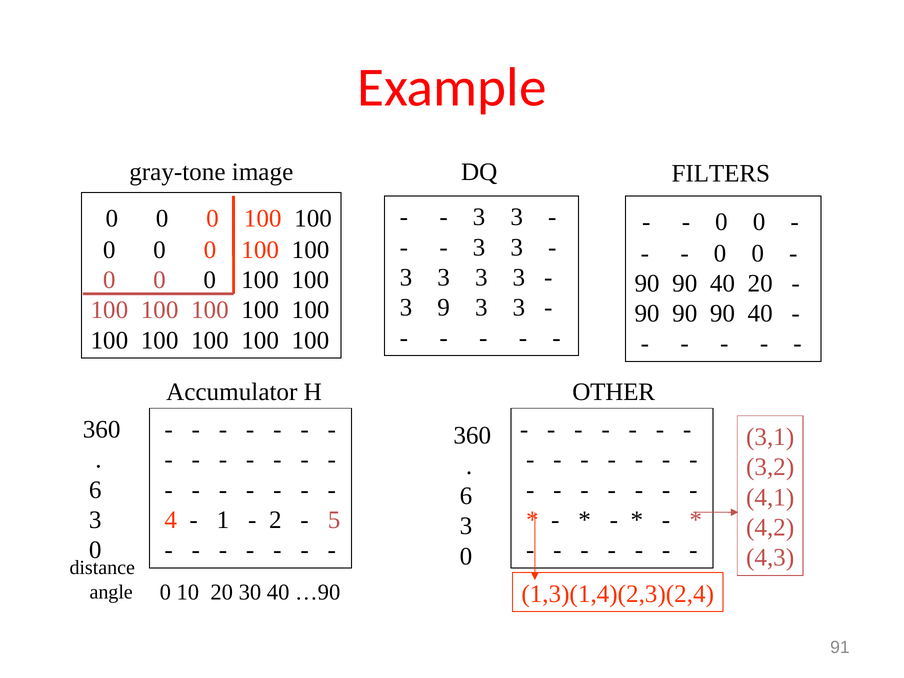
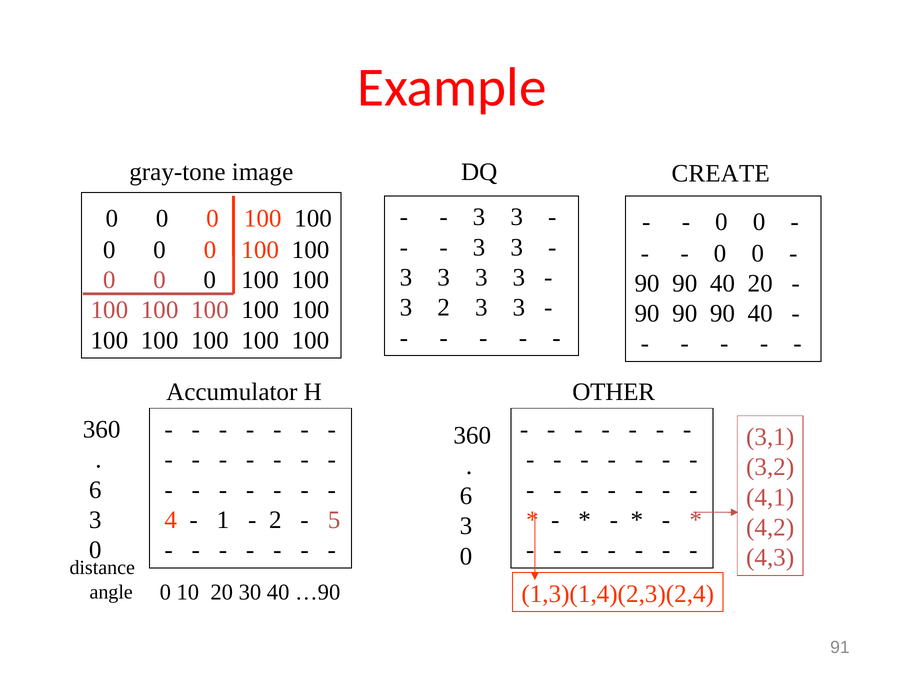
FILTERS: FILTERS -> CREATE
3 9: 9 -> 2
